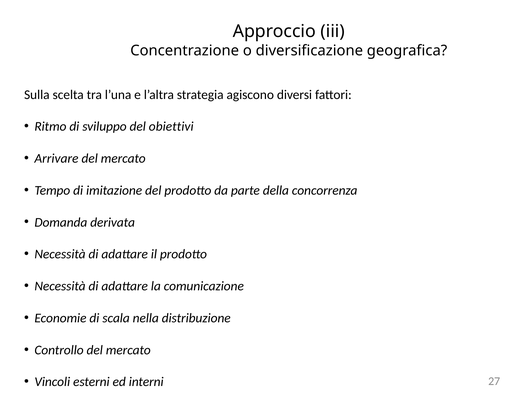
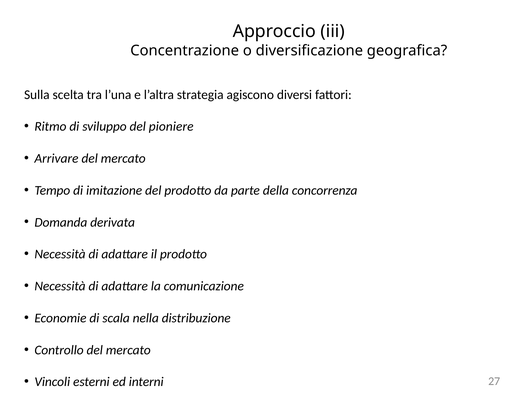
obiettivi: obiettivi -> pioniere
